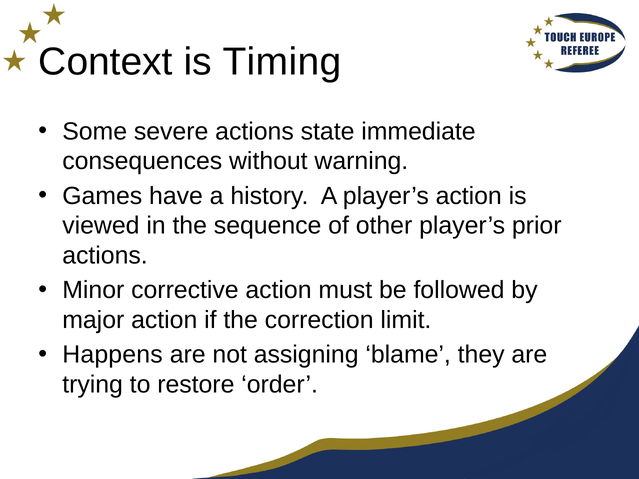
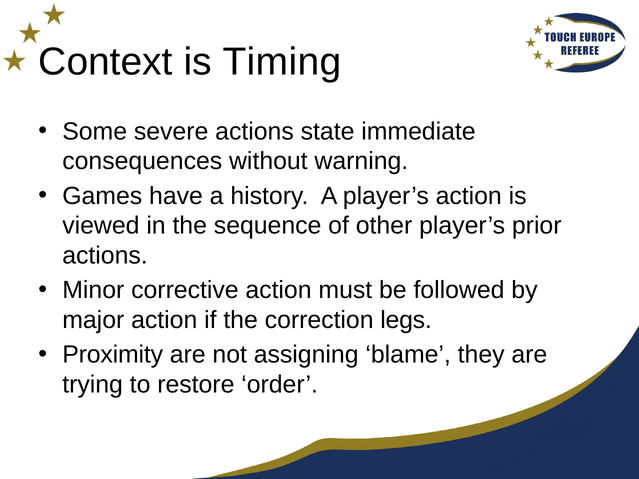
limit: limit -> legs
Happens: Happens -> Proximity
